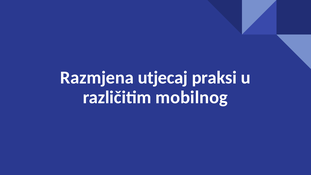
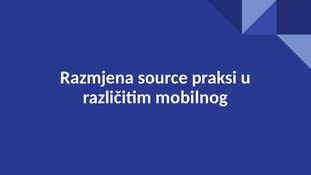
utjecaj: utjecaj -> source
